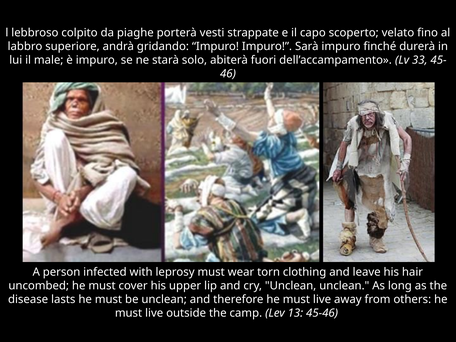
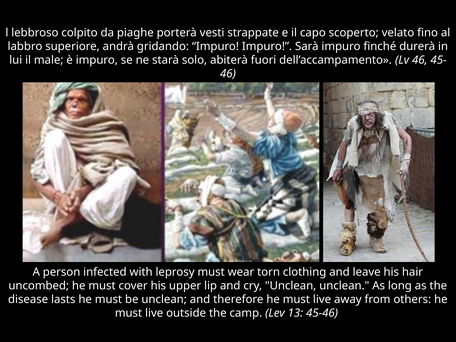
Lv 33: 33 -> 46
